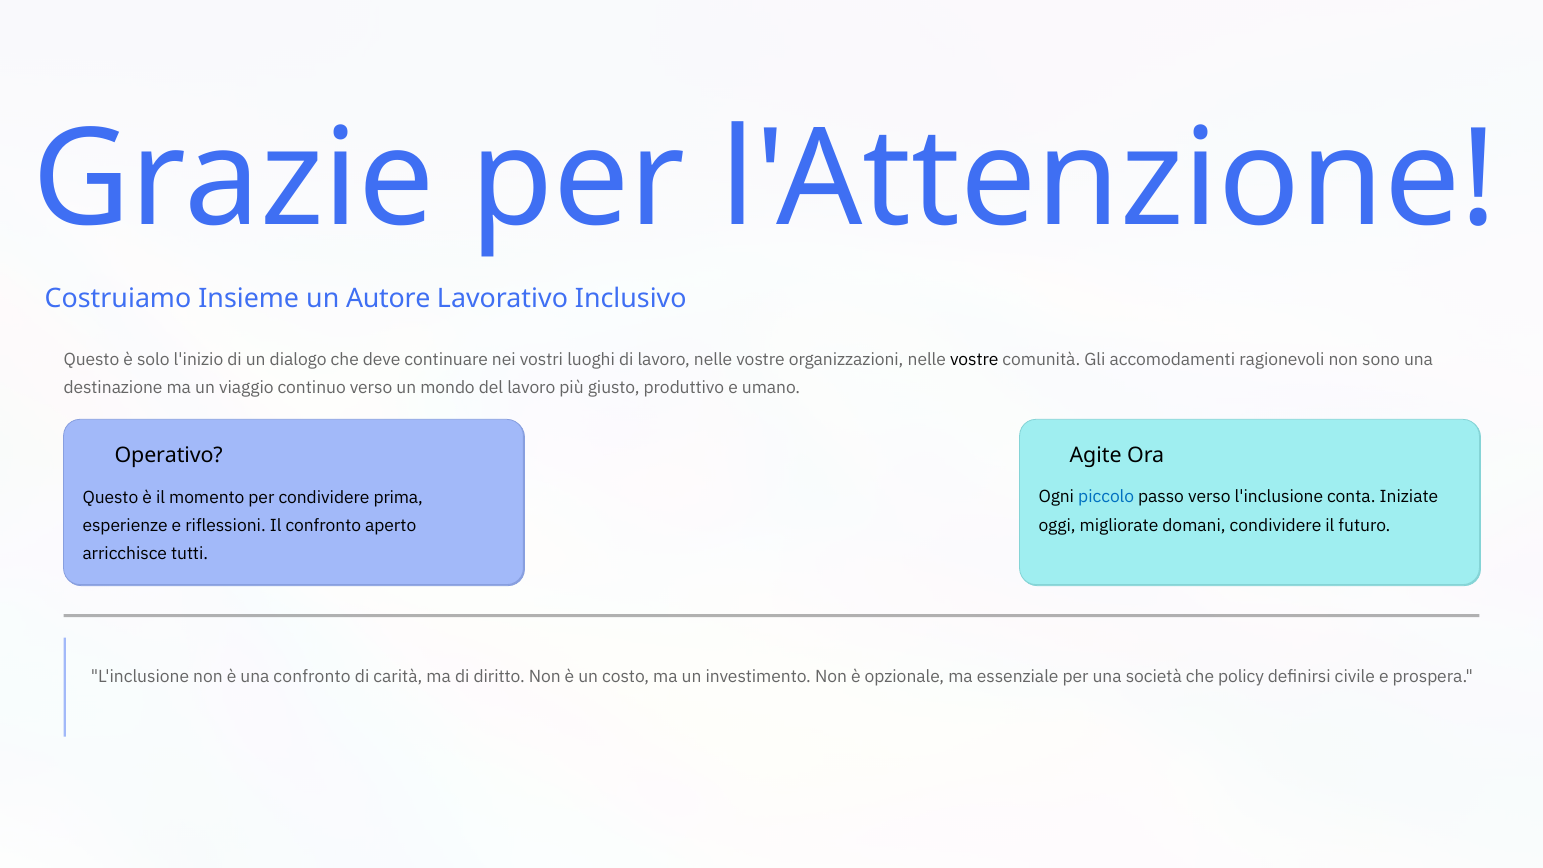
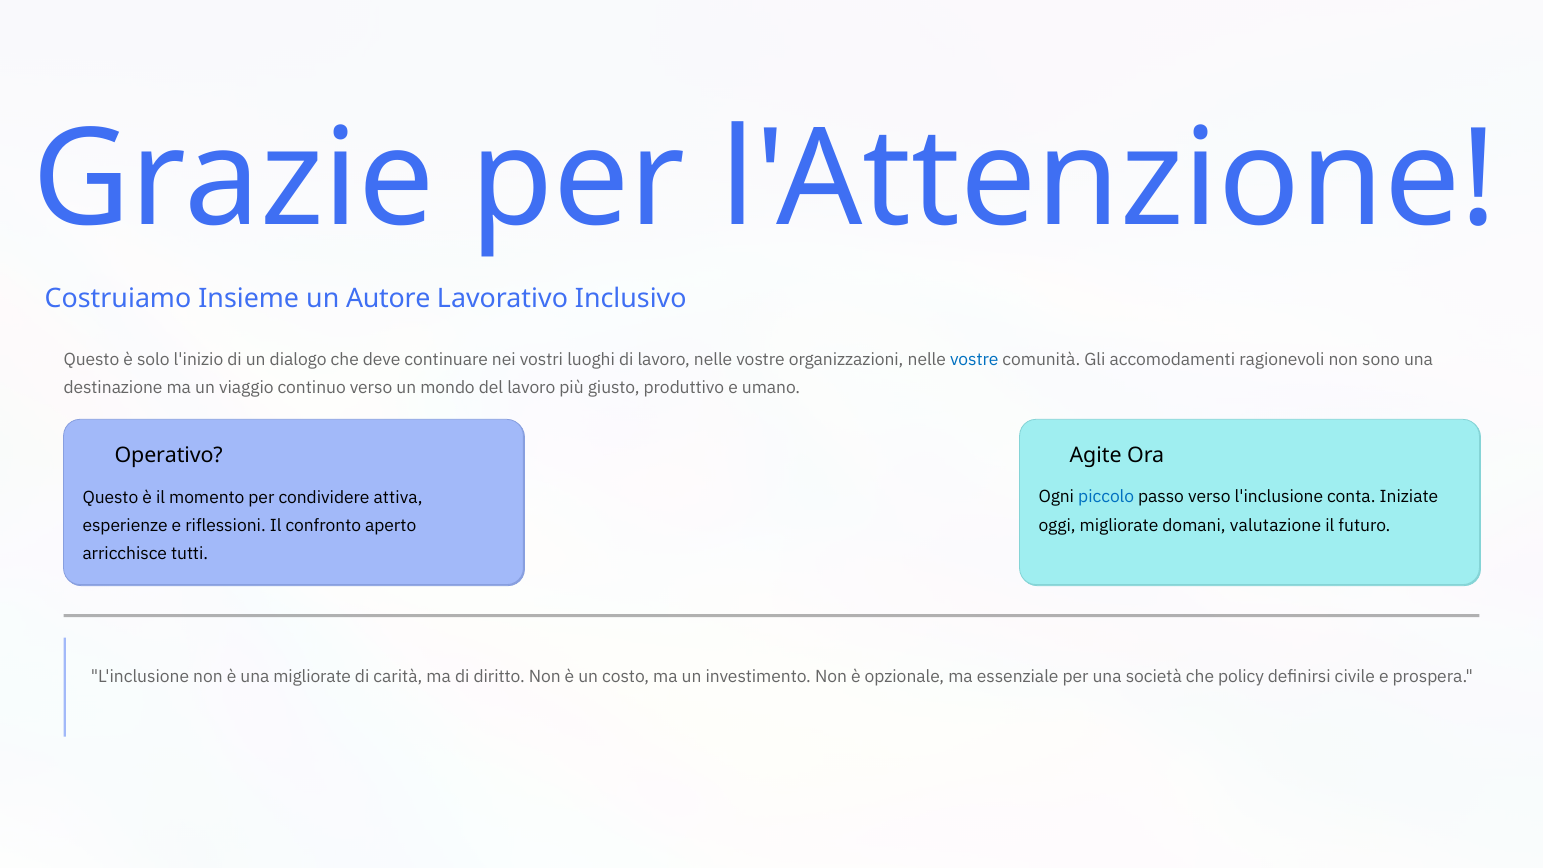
vostre at (974, 360) colour: black -> blue
prima: prima -> attiva
domani condividere: condividere -> valutazione
una confronto: confronto -> migliorate
